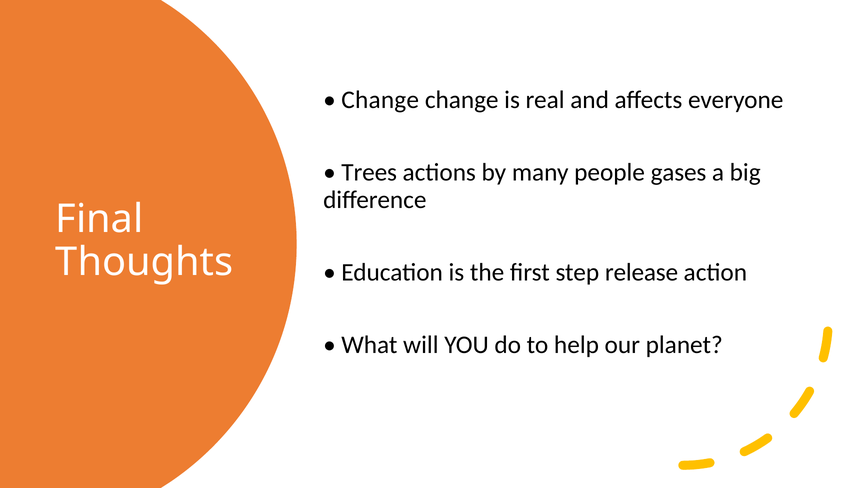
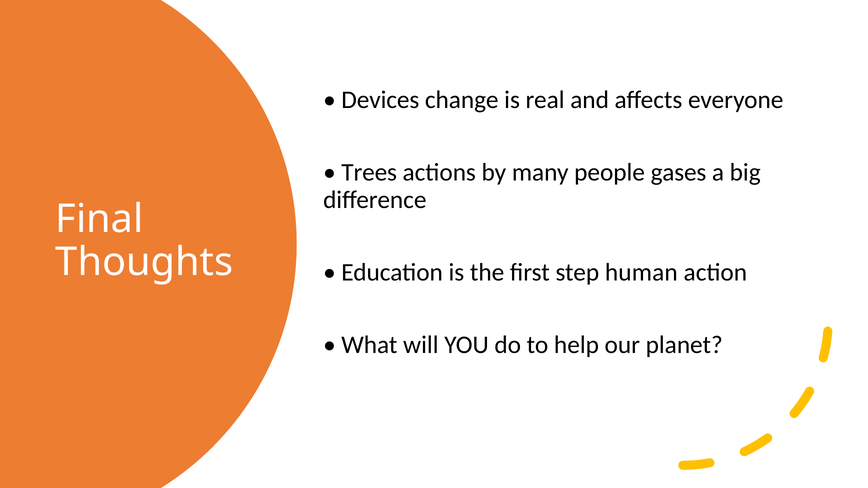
Change at (380, 100): Change -> Devices
release: release -> human
